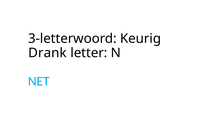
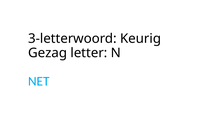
Drank: Drank -> Gezag
